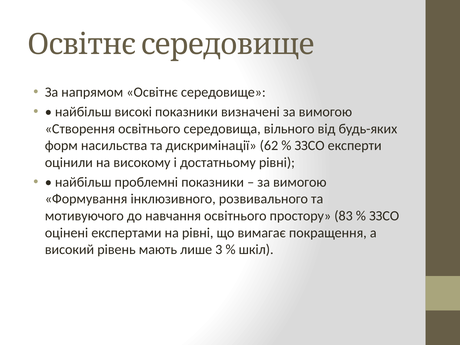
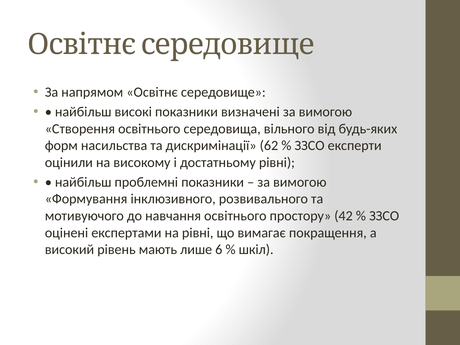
83: 83 -> 42
3: 3 -> 6
